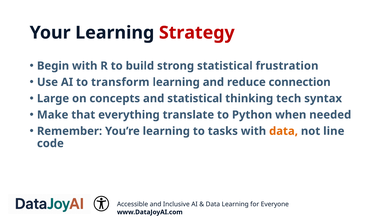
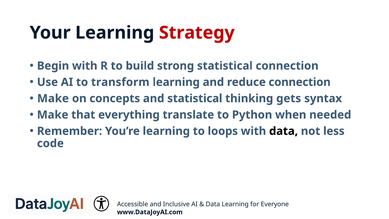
statistical frustration: frustration -> connection
Large at (53, 98): Large -> Make
tech: tech -> gets
tasks: tasks -> loops
data at (284, 131) colour: orange -> black
line: line -> less
